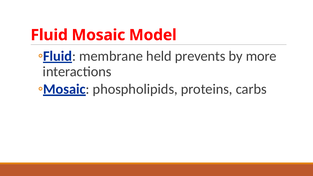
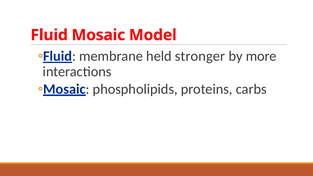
prevents: prevents -> stronger
